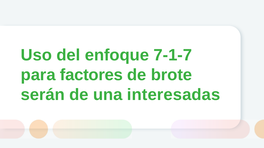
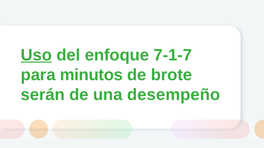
Uso underline: none -> present
factores: factores -> minutos
interesadas: interesadas -> desempeño
